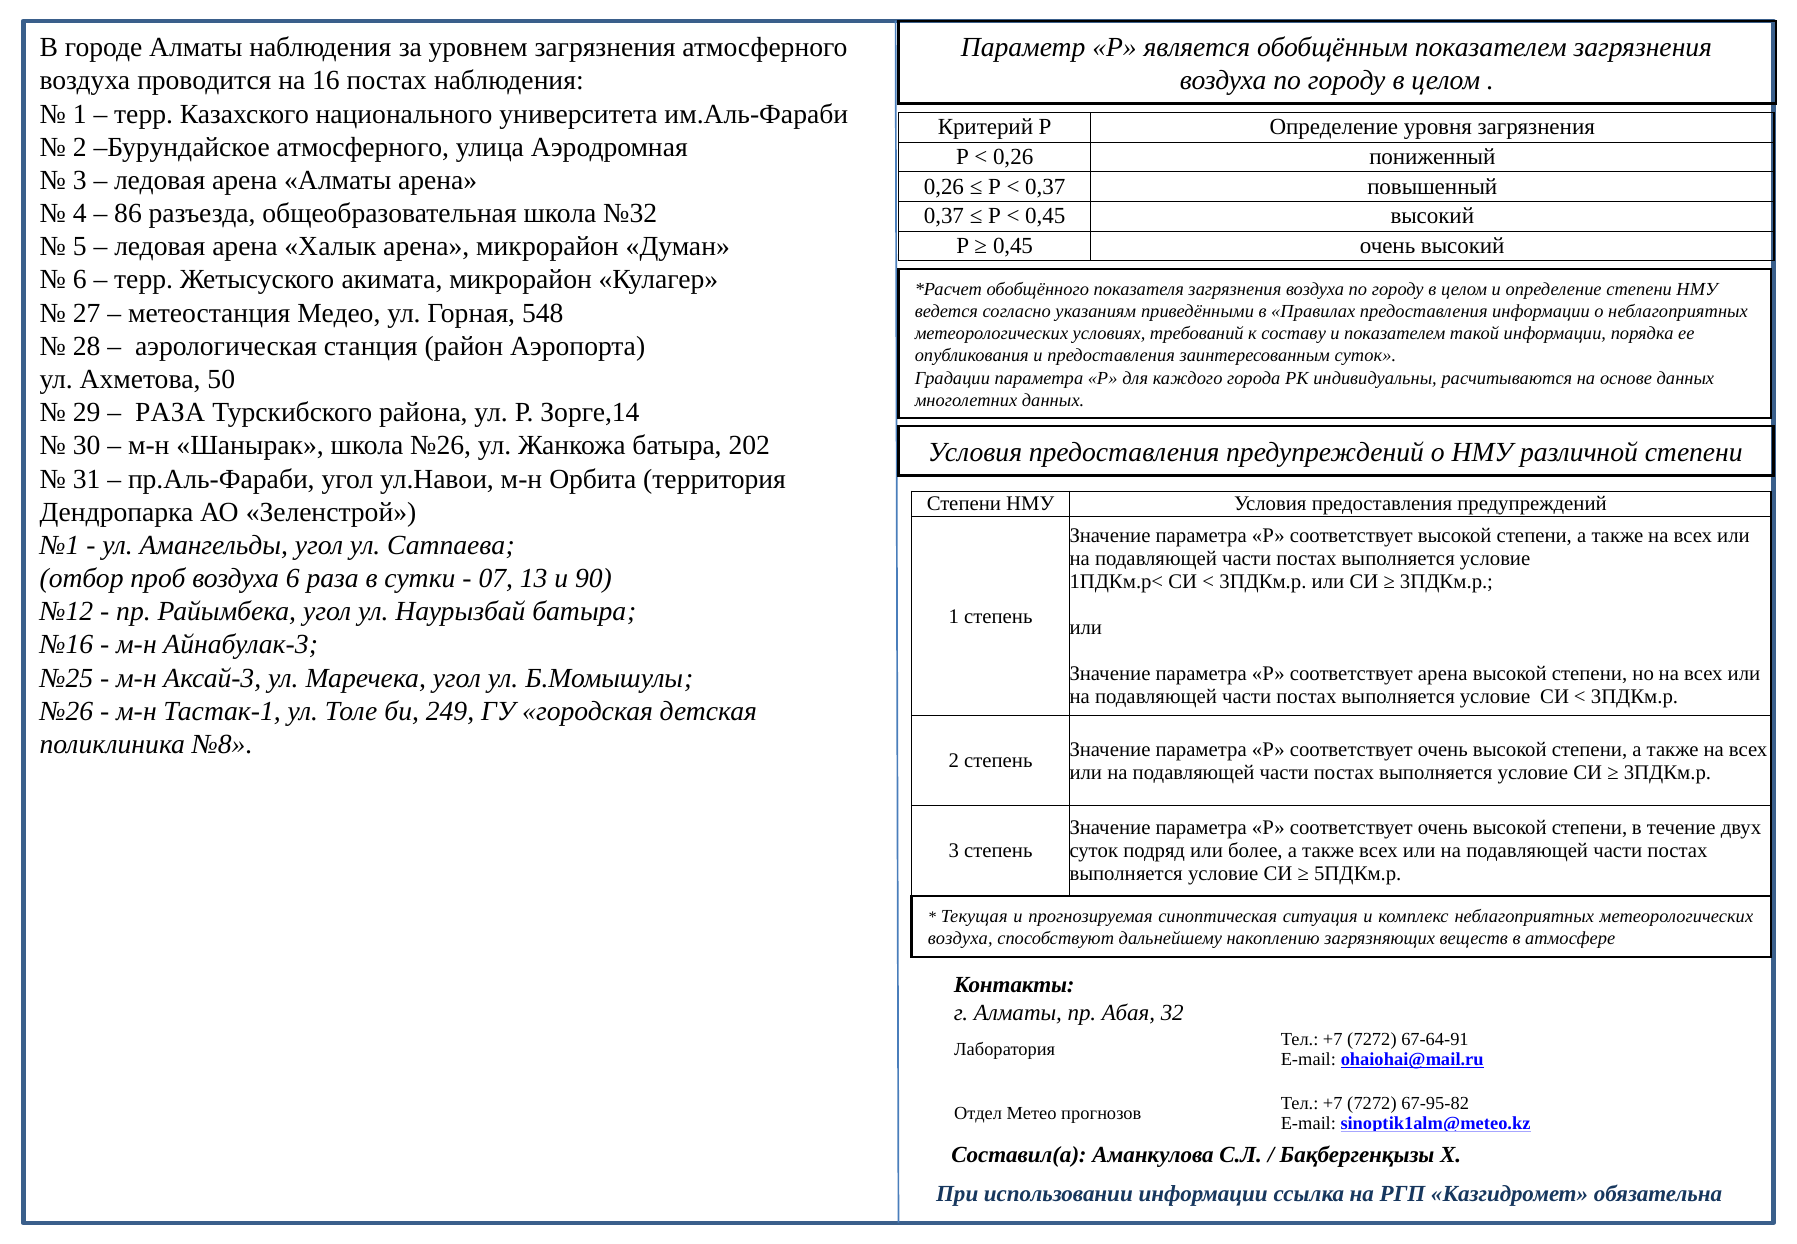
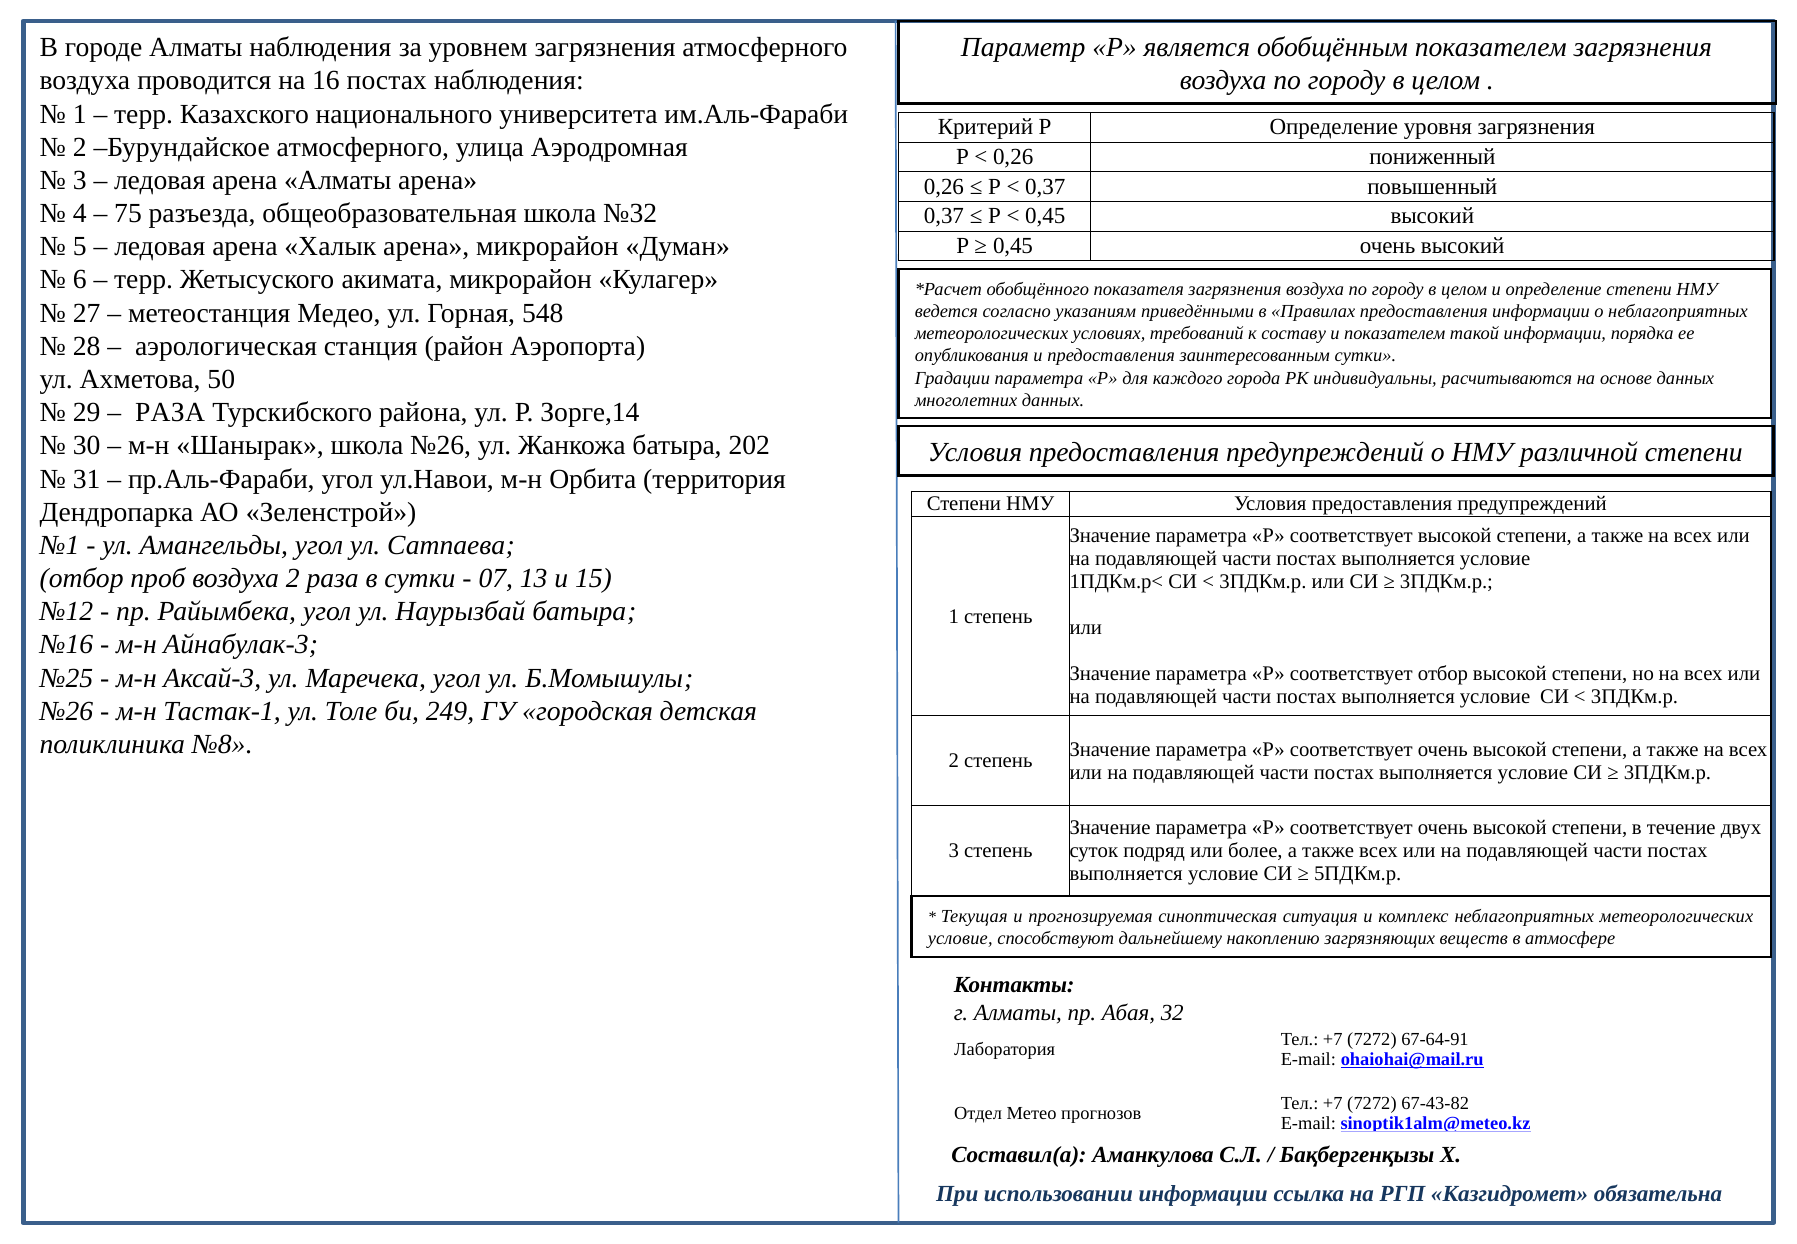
86: 86 -> 75
заинтересованным суток: суток -> сутки
воздуха 6: 6 -> 2
90: 90 -> 15
соответствует арена: арена -> отбор
воздуха at (960, 939): воздуха -> условие
67-95-82: 67-95-82 -> 67-43-82
